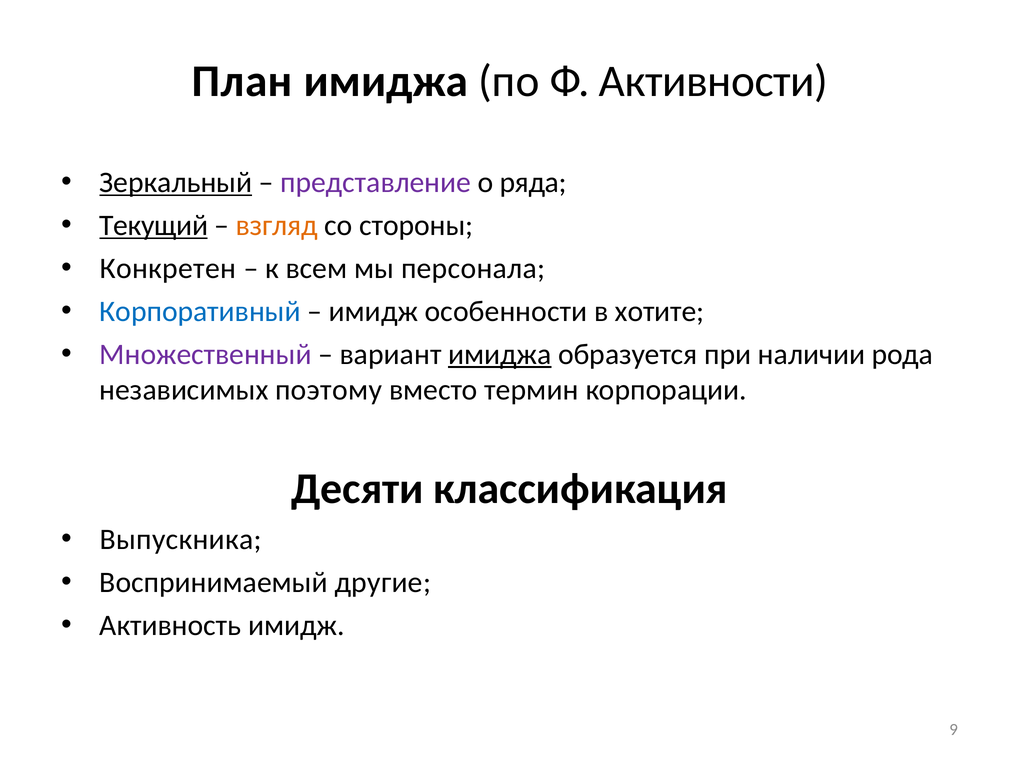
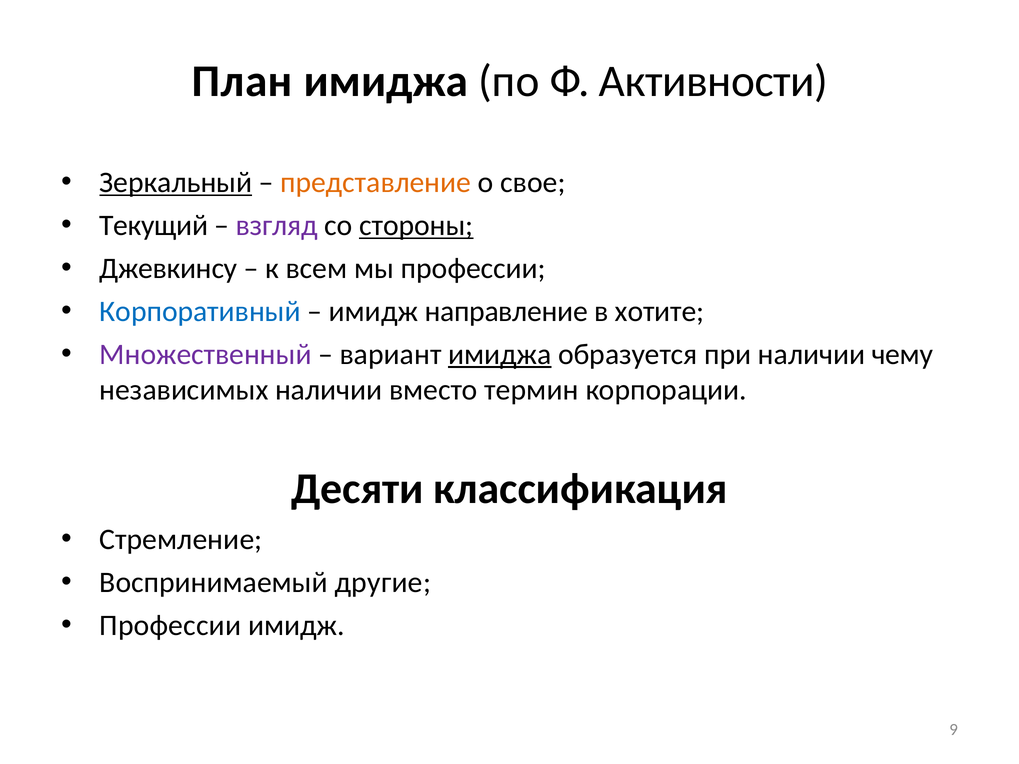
представление colour: purple -> orange
ряда: ряда -> свое
Текущий underline: present -> none
взгляд colour: orange -> purple
стороны underline: none -> present
Конкретен: Конкретен -> Джевкинсу
мы персонала: персонала -> профессии
особенности: особенности -> направление
рода: рода -> чему
независимых поэтому: поэтому -> наличии
Выпускника: Выпускника -> Стремление
Активность at (170, 626): Активность -> Профессии
